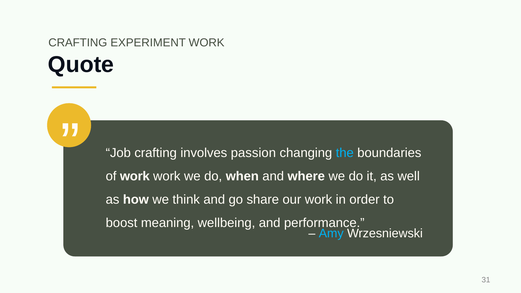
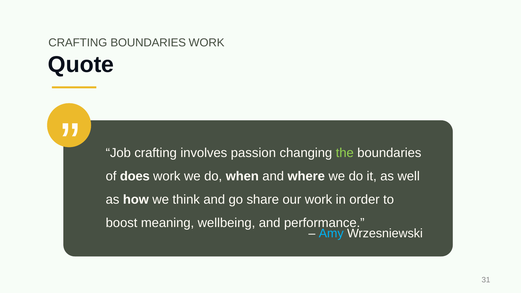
CRAFTING EXPERIMENT: EXPERIMENT -> BOUNDARIES
the colour: light blue -> light green
of work: work -> does
